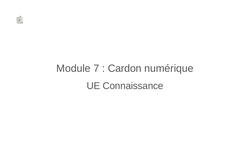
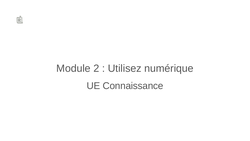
7: 7 -> 2
Cardon: Cardon -> Utilisez
